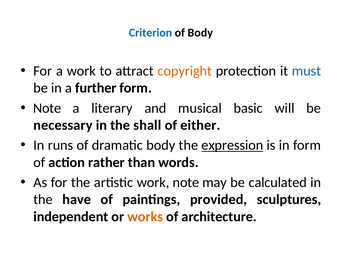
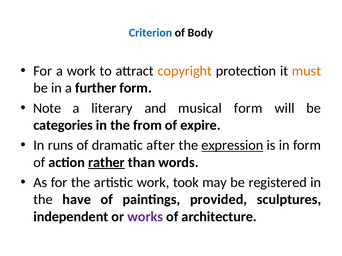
must colour: blue -> orange
musical basic: basic -> form
necessary: necessary -> categories
shall: shall -> from
either: either -> expire
dramatic body: body -> after
rather underline: none -> present
work note: note -> took
calculated: calculated -> registered
works colour: orange -> purple
